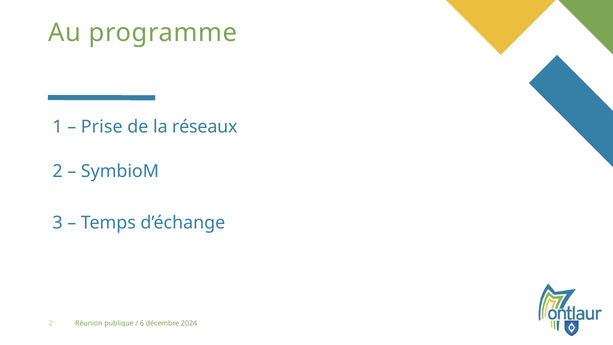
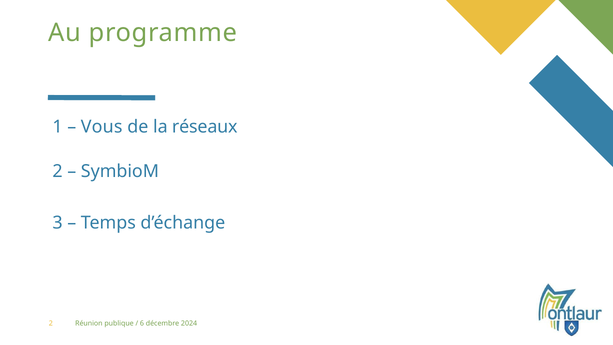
Prise: Prise -> Vous
